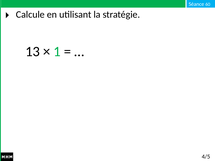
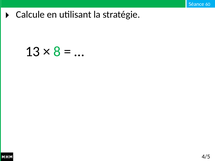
1: 1 -> 8
